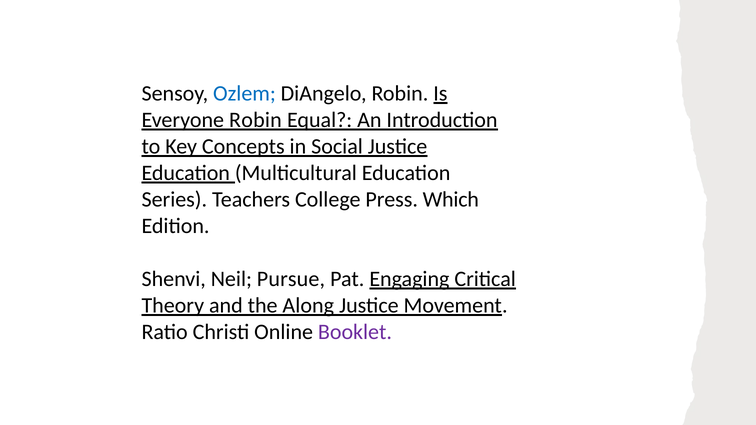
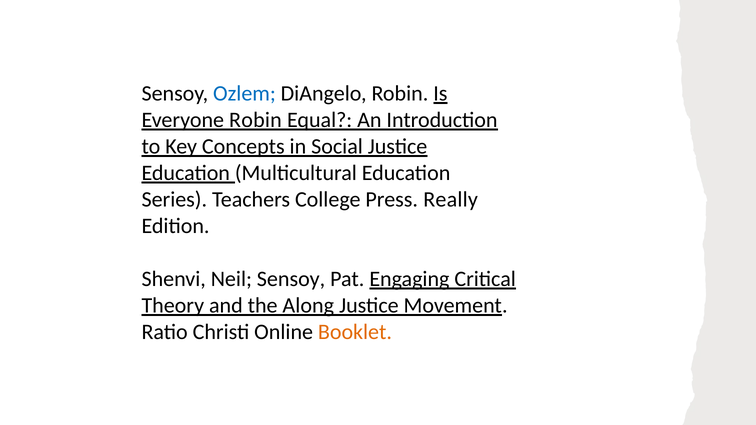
Which: Which -> Really
Neil Pursue: Pursue -> Sensoy
Booklet colour: purple -> orange
